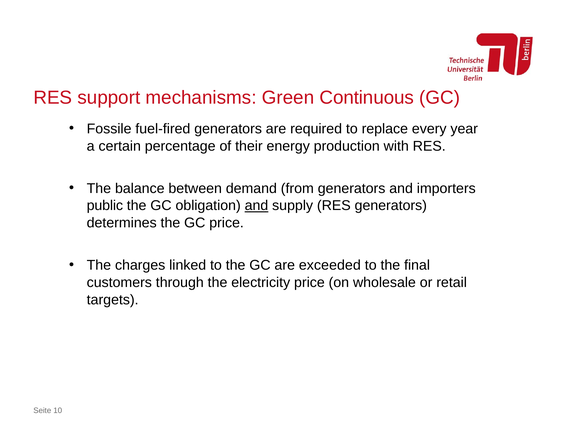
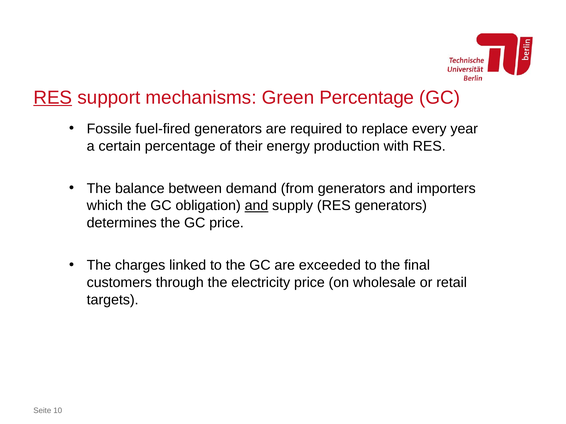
RES at (53, 98) underline: none -> present
Green Continuous: Continuous -> Percentage
public: public -> which
